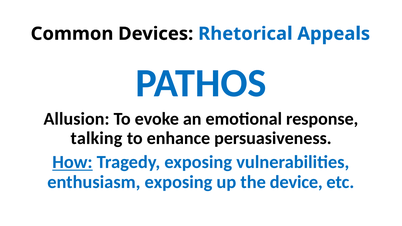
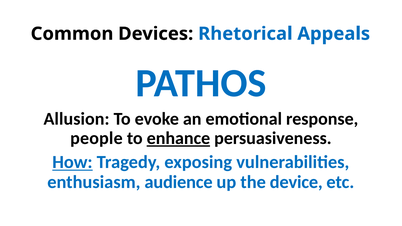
talking: talking -> people
enhance underline: none -> present
enthusiasm exposing: exposing -> audience
